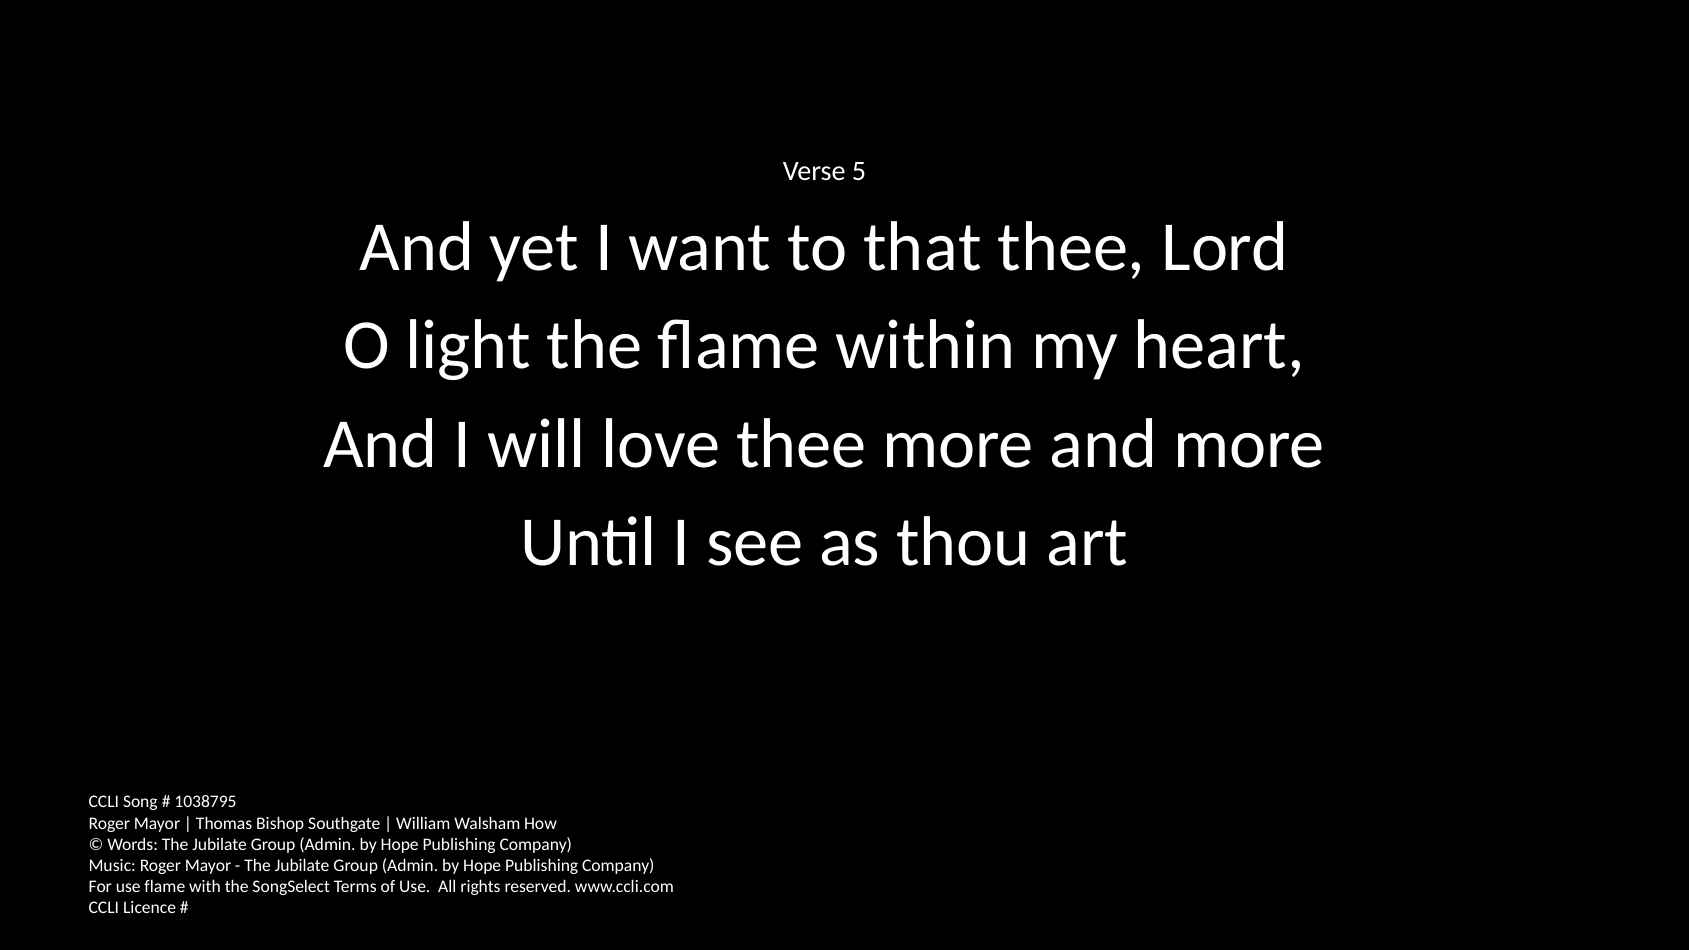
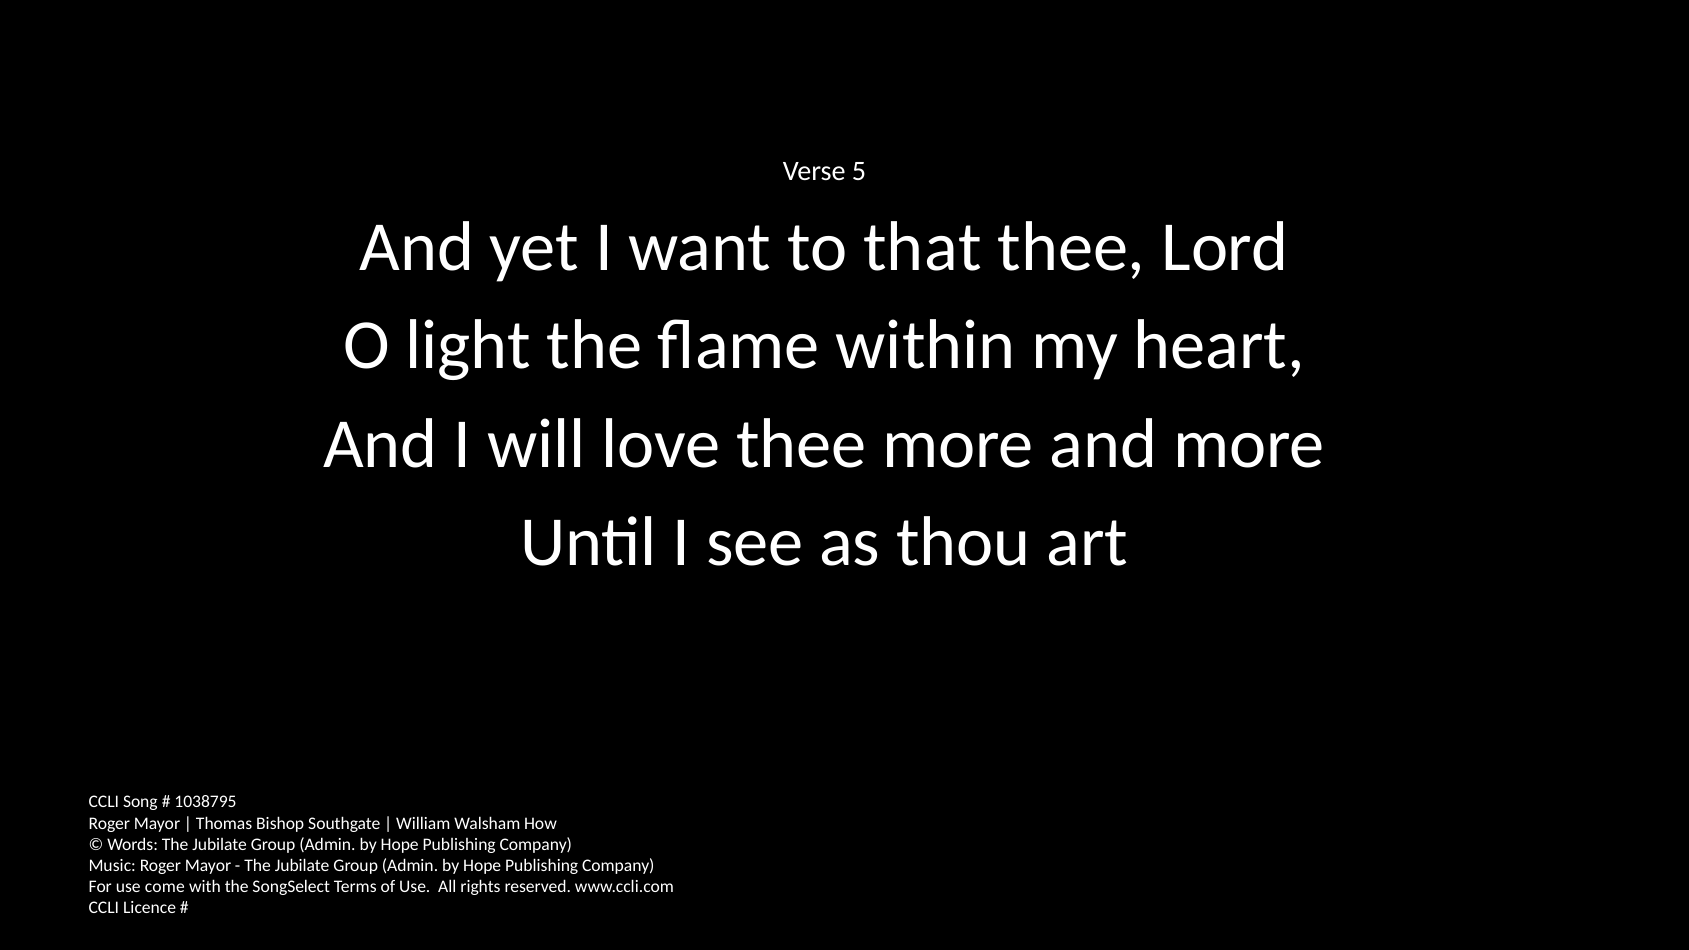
use flame: flame -> come
